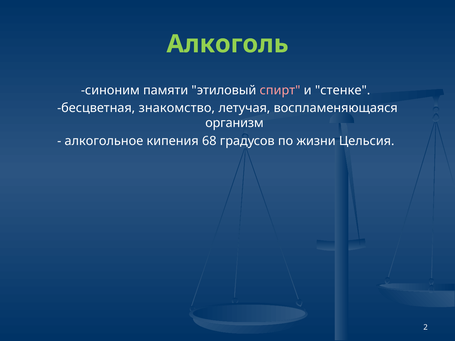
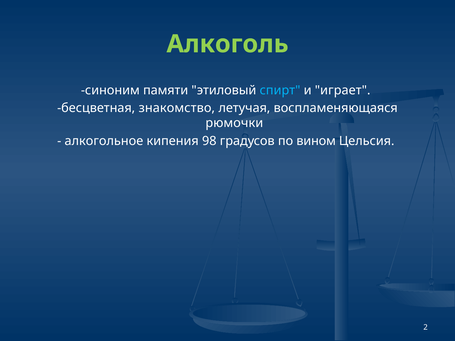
спирт colour: pink -> light blue
стенке: стенке -> играет
организм: организм -> рюмочки
68: 68 -> 98
жизни: жизни -> вином
